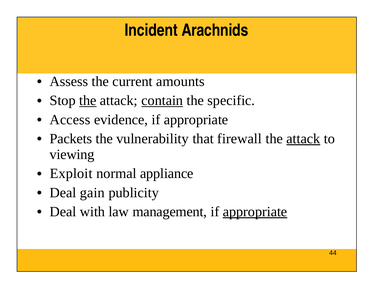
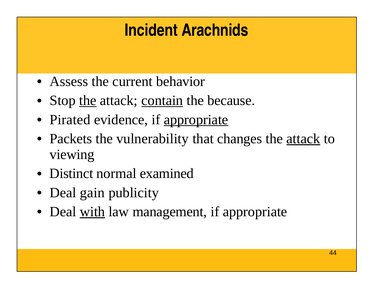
amounts: amounts -> behavior
specific: specific -> because
Access: Access -> Pirated
appropriate at (196, 120) underline: none -> present
firewall: firewall -> changes
Exploit: Exploit -> Distinct
appliance: appliance -> examined
with underline: none -> present
appropriate at (255, 212) underline: present -> none
